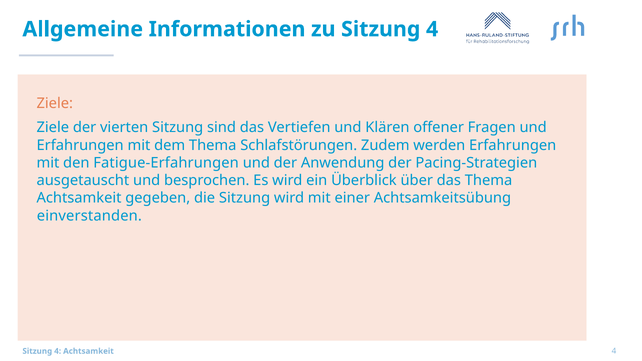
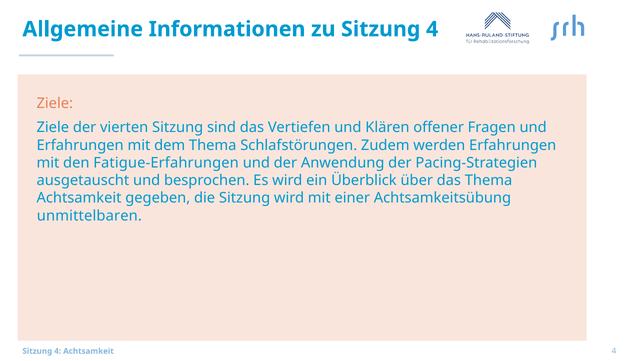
einverstanden: einverstanden -> unmittelbaren
